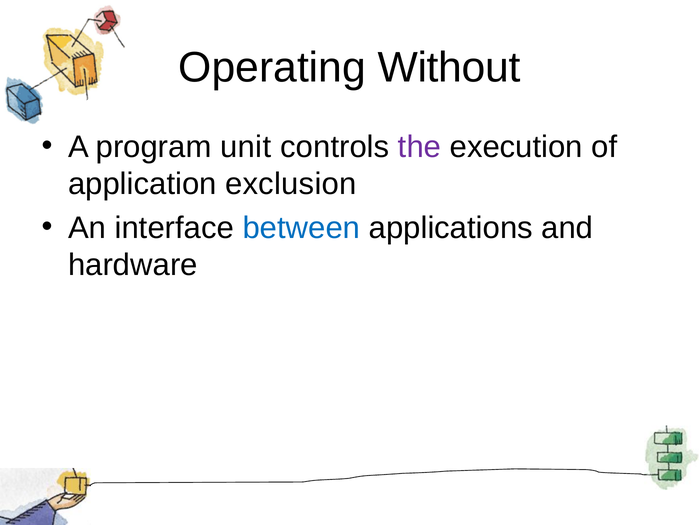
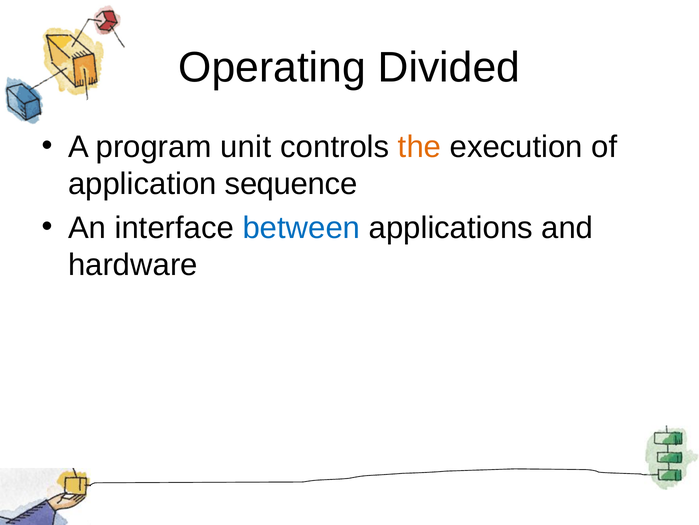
Without: Without -> Divided
the colour: purple -> orange
exclusion: exclusion -> sequence
